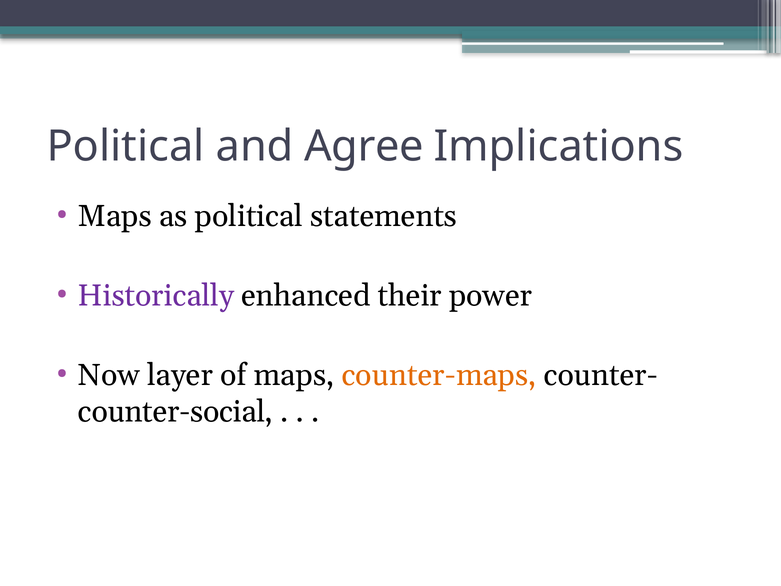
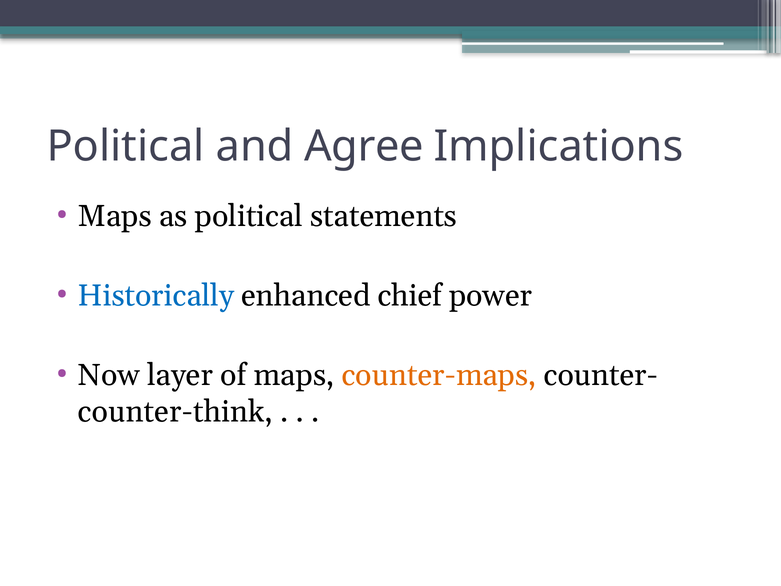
Historically colour: purple -> blue
their: their -> chief
counter-social: counter-social -> counter-think
